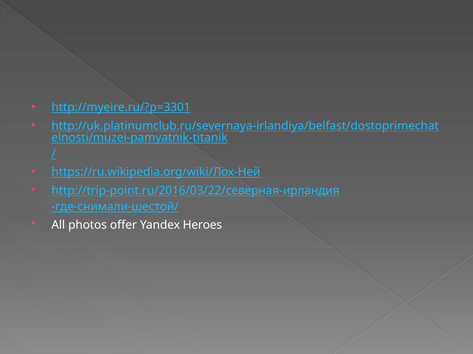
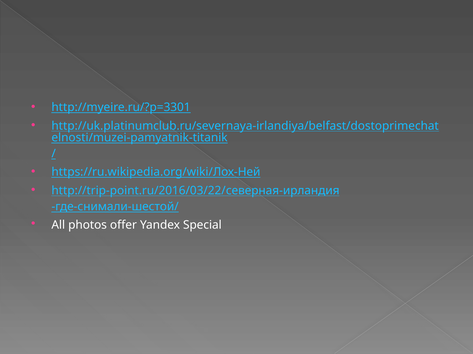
Heroes: Heroes -> Special
